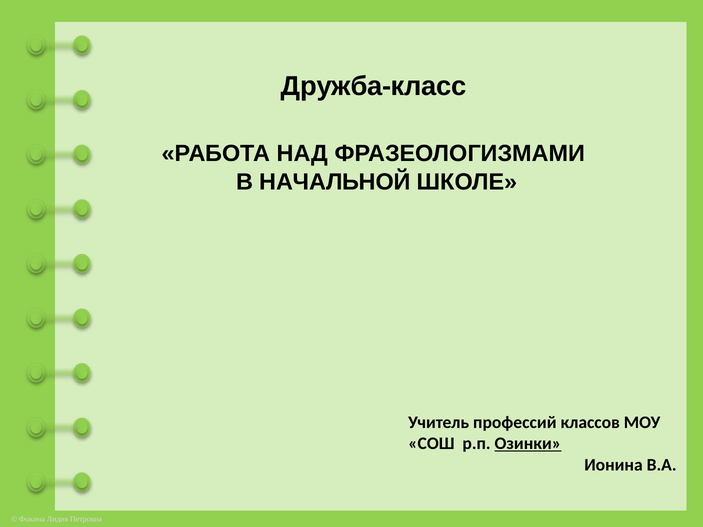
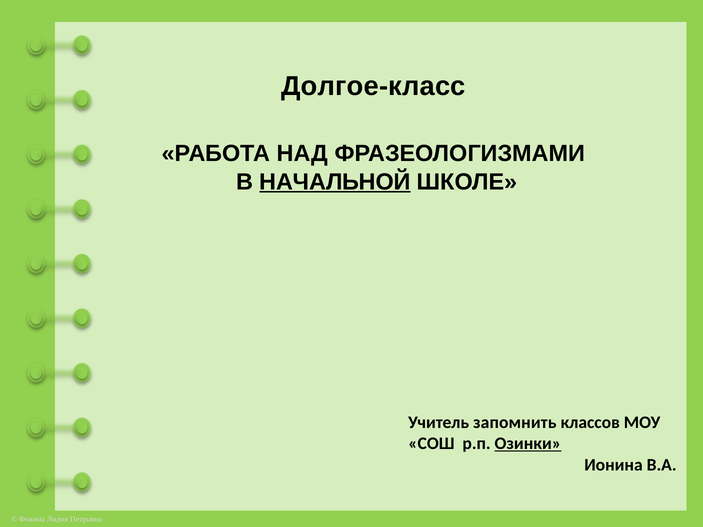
Дружба-класс: Дружба-класс -> Долгое-класс
НАЧАЛЬНОЙ underline: none -> present
профессий: профессий -> запомнить
